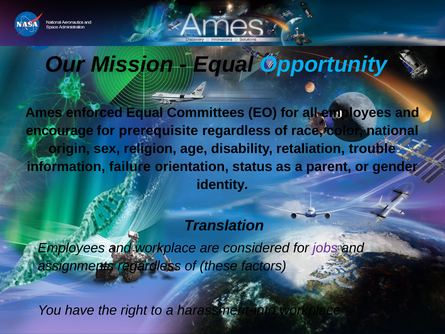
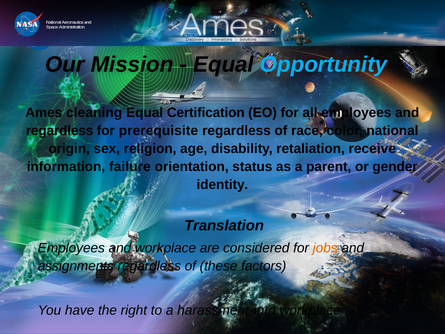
enforced: enforced -> cleaning
Committees: Committees -> Certification
encourage at (60, 131): encourage -> regardless
trouble: trouble -> receive
jobs colour: purple -> orange
